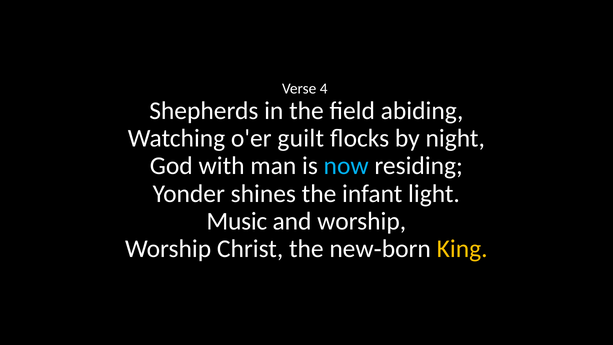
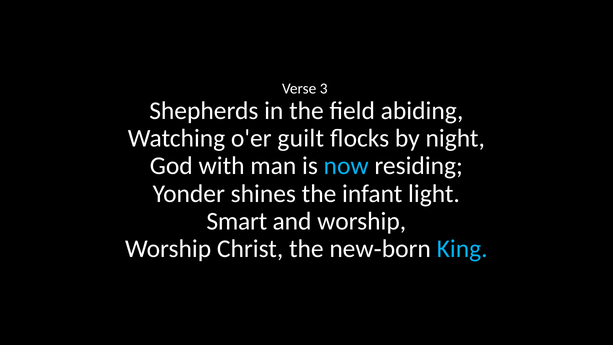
4: 4 -> 3
Music: Music -> Smart
King colour: yellow -> light blue
